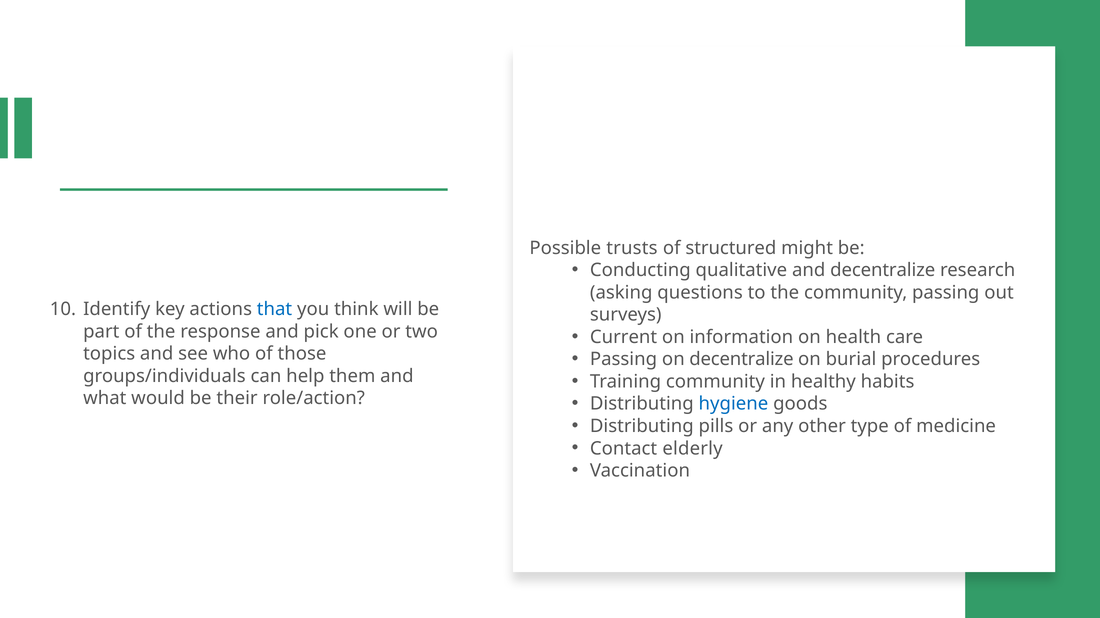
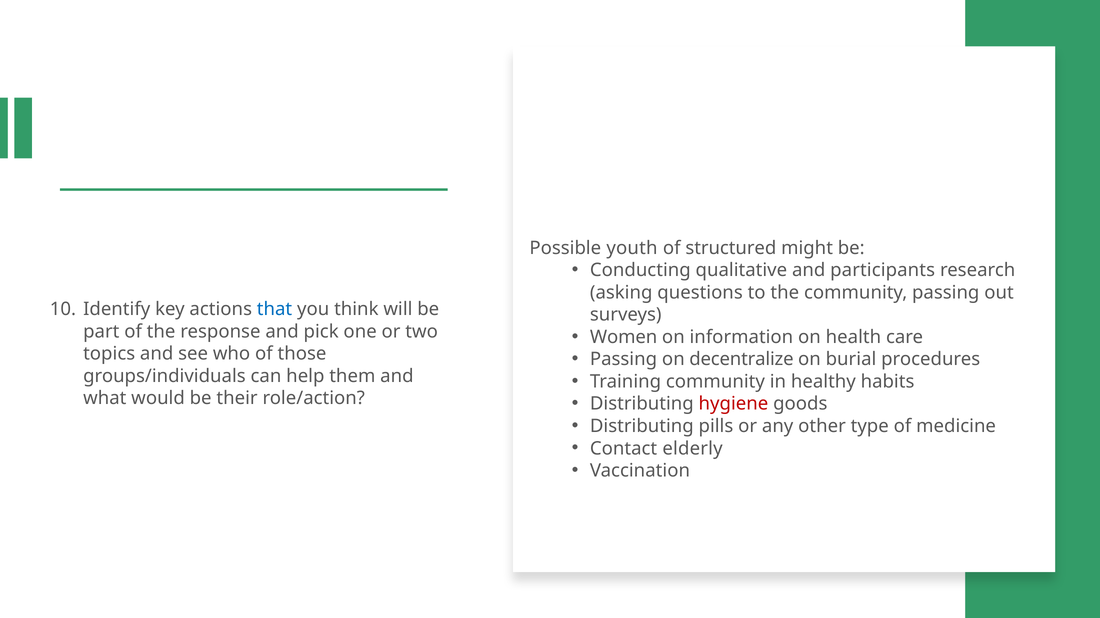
trusts: trusts -> youth
and decentralize: decentralize -> participants
Current: Current -> Women
hygiene colour: blue -> red
